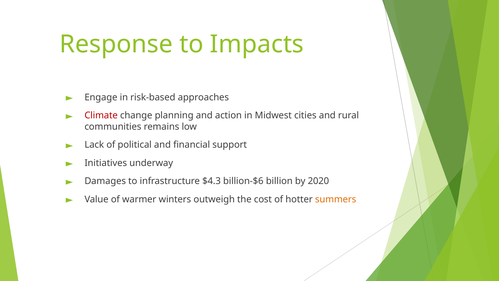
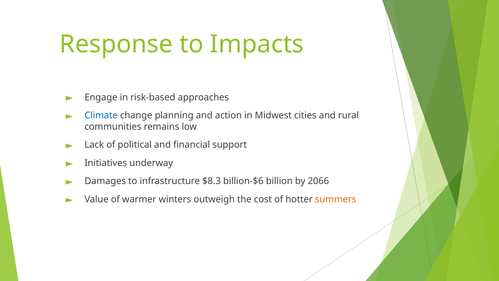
Climate colour: red -> blue
$4.3: $4.3 -> $8.3
2020: 2020 -> 2066
